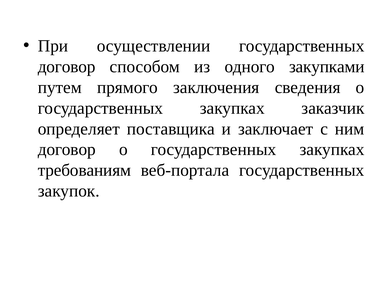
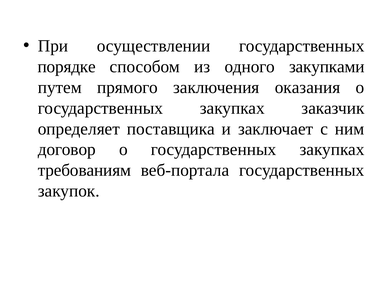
договор at (67, 67): договор -> порядке
сведения: сведения -> оказания
